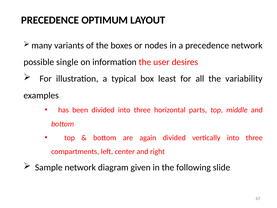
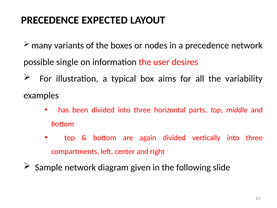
OPTIMUM: OPTIMUM -> EXPECTED
least: least -> aims
